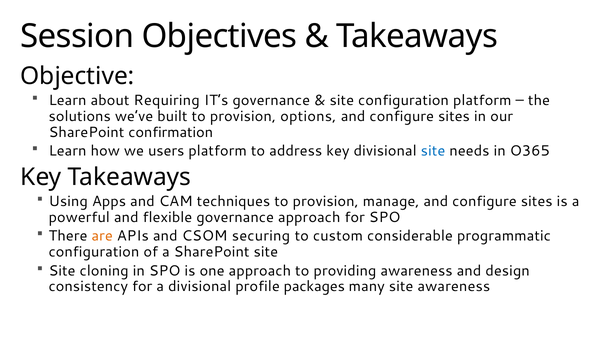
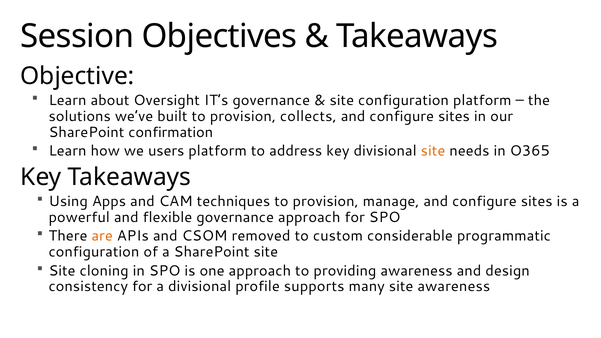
Requiring: Requiring -> Oversight
options: options -> collects
site at (433, 151) colour: blue -> orange
securing: securing -> removed
packages: packages -> supports
